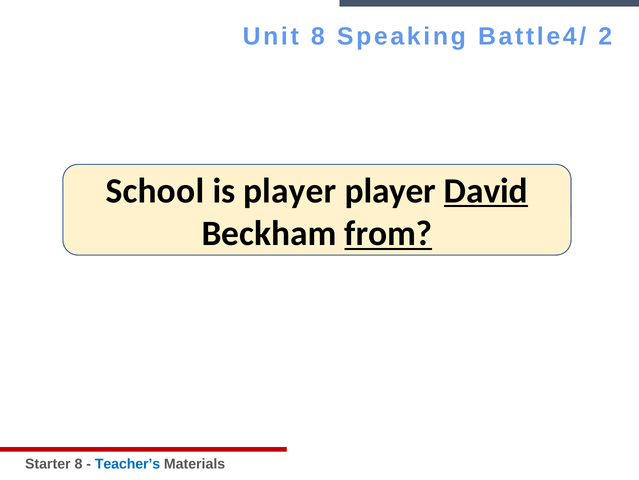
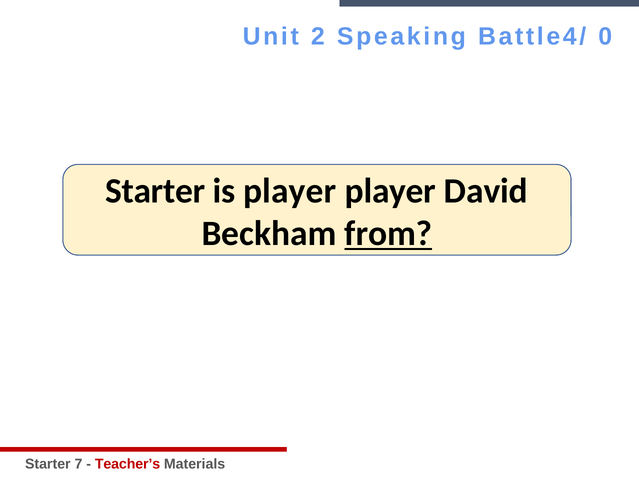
Unit 8: 8 -> 2
2: 2 -> 0
School at (155, 191): School -> Starter
David underline: present -> none
Starter 8: 8 -> 7
Teacher’s colour: blue -> red
